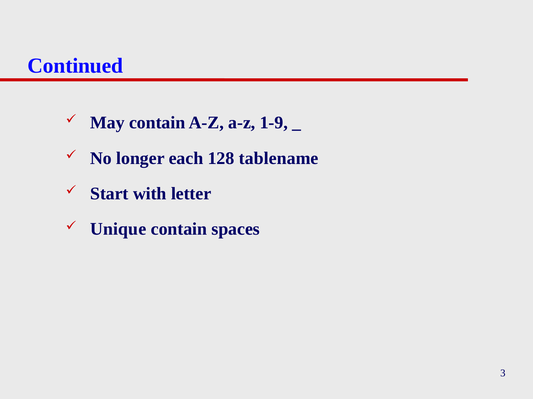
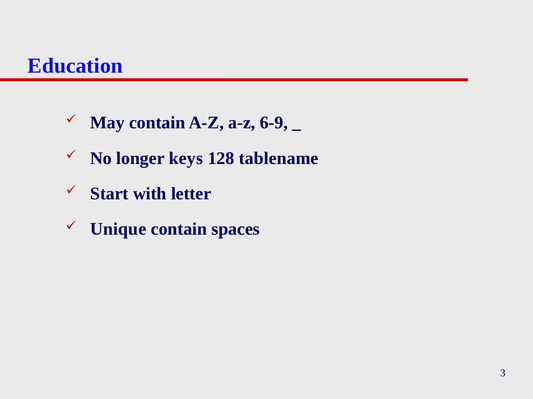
Continued: Continued -> Education
1-9: 1-9 -> 6-9
each: each -> keys
